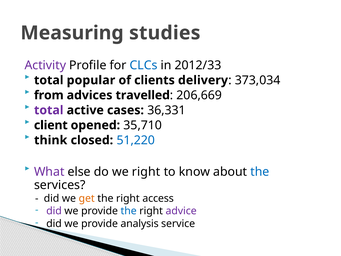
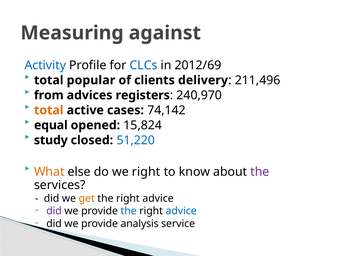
studies: studies -> against
Activity colour: purple -> blue
2012/33: 2012/33 -> 2012/69
373,034: 373,034 -> 211,496
travelled: travelled -> registers
206,669: 206,669 -> 240,970
total at (49, 110) colour: purple -> orange
36,331: 36,331 -> 74,142
client: client -> equal
35,710: 35,710 -> 15,824
think: think -> study
What colour: purple -> orange
the at (260, 172) colour: blue -> purple
access at (158, 198): access -> advice
advice at (181, 211) colour: purple -> blue
